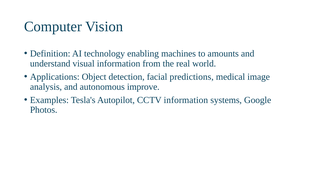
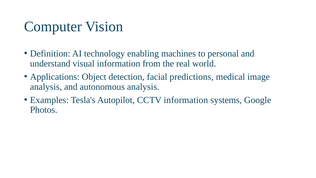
amounts: amounts -> personal
autonomous improve: improve -> analysis
